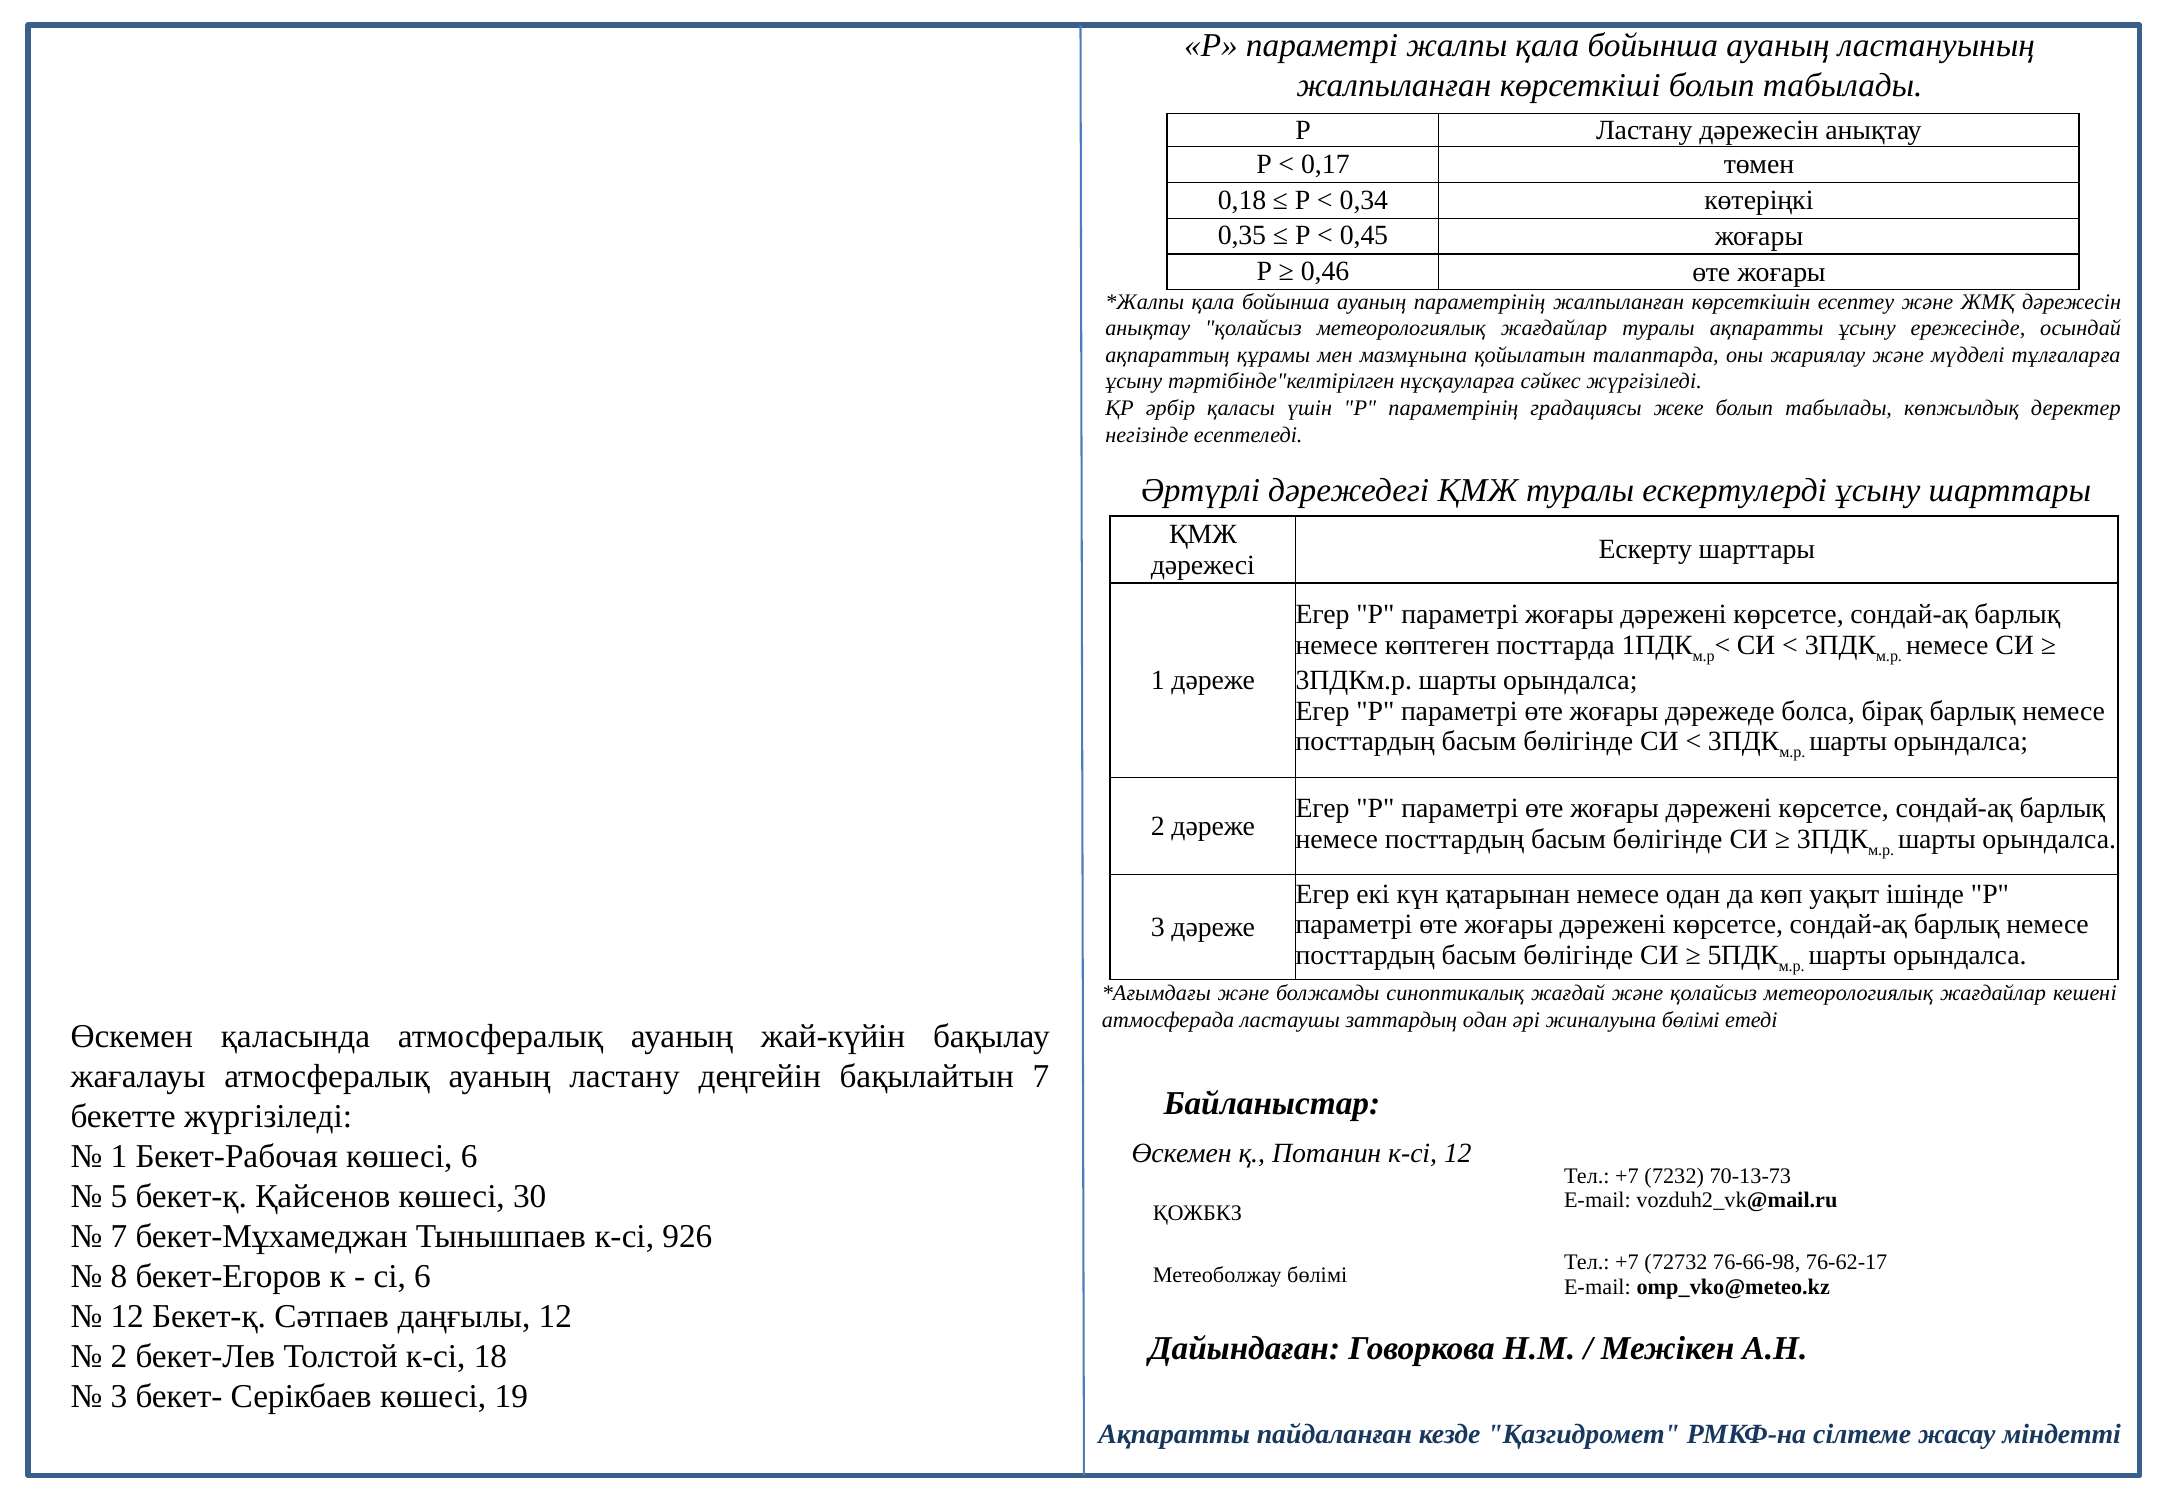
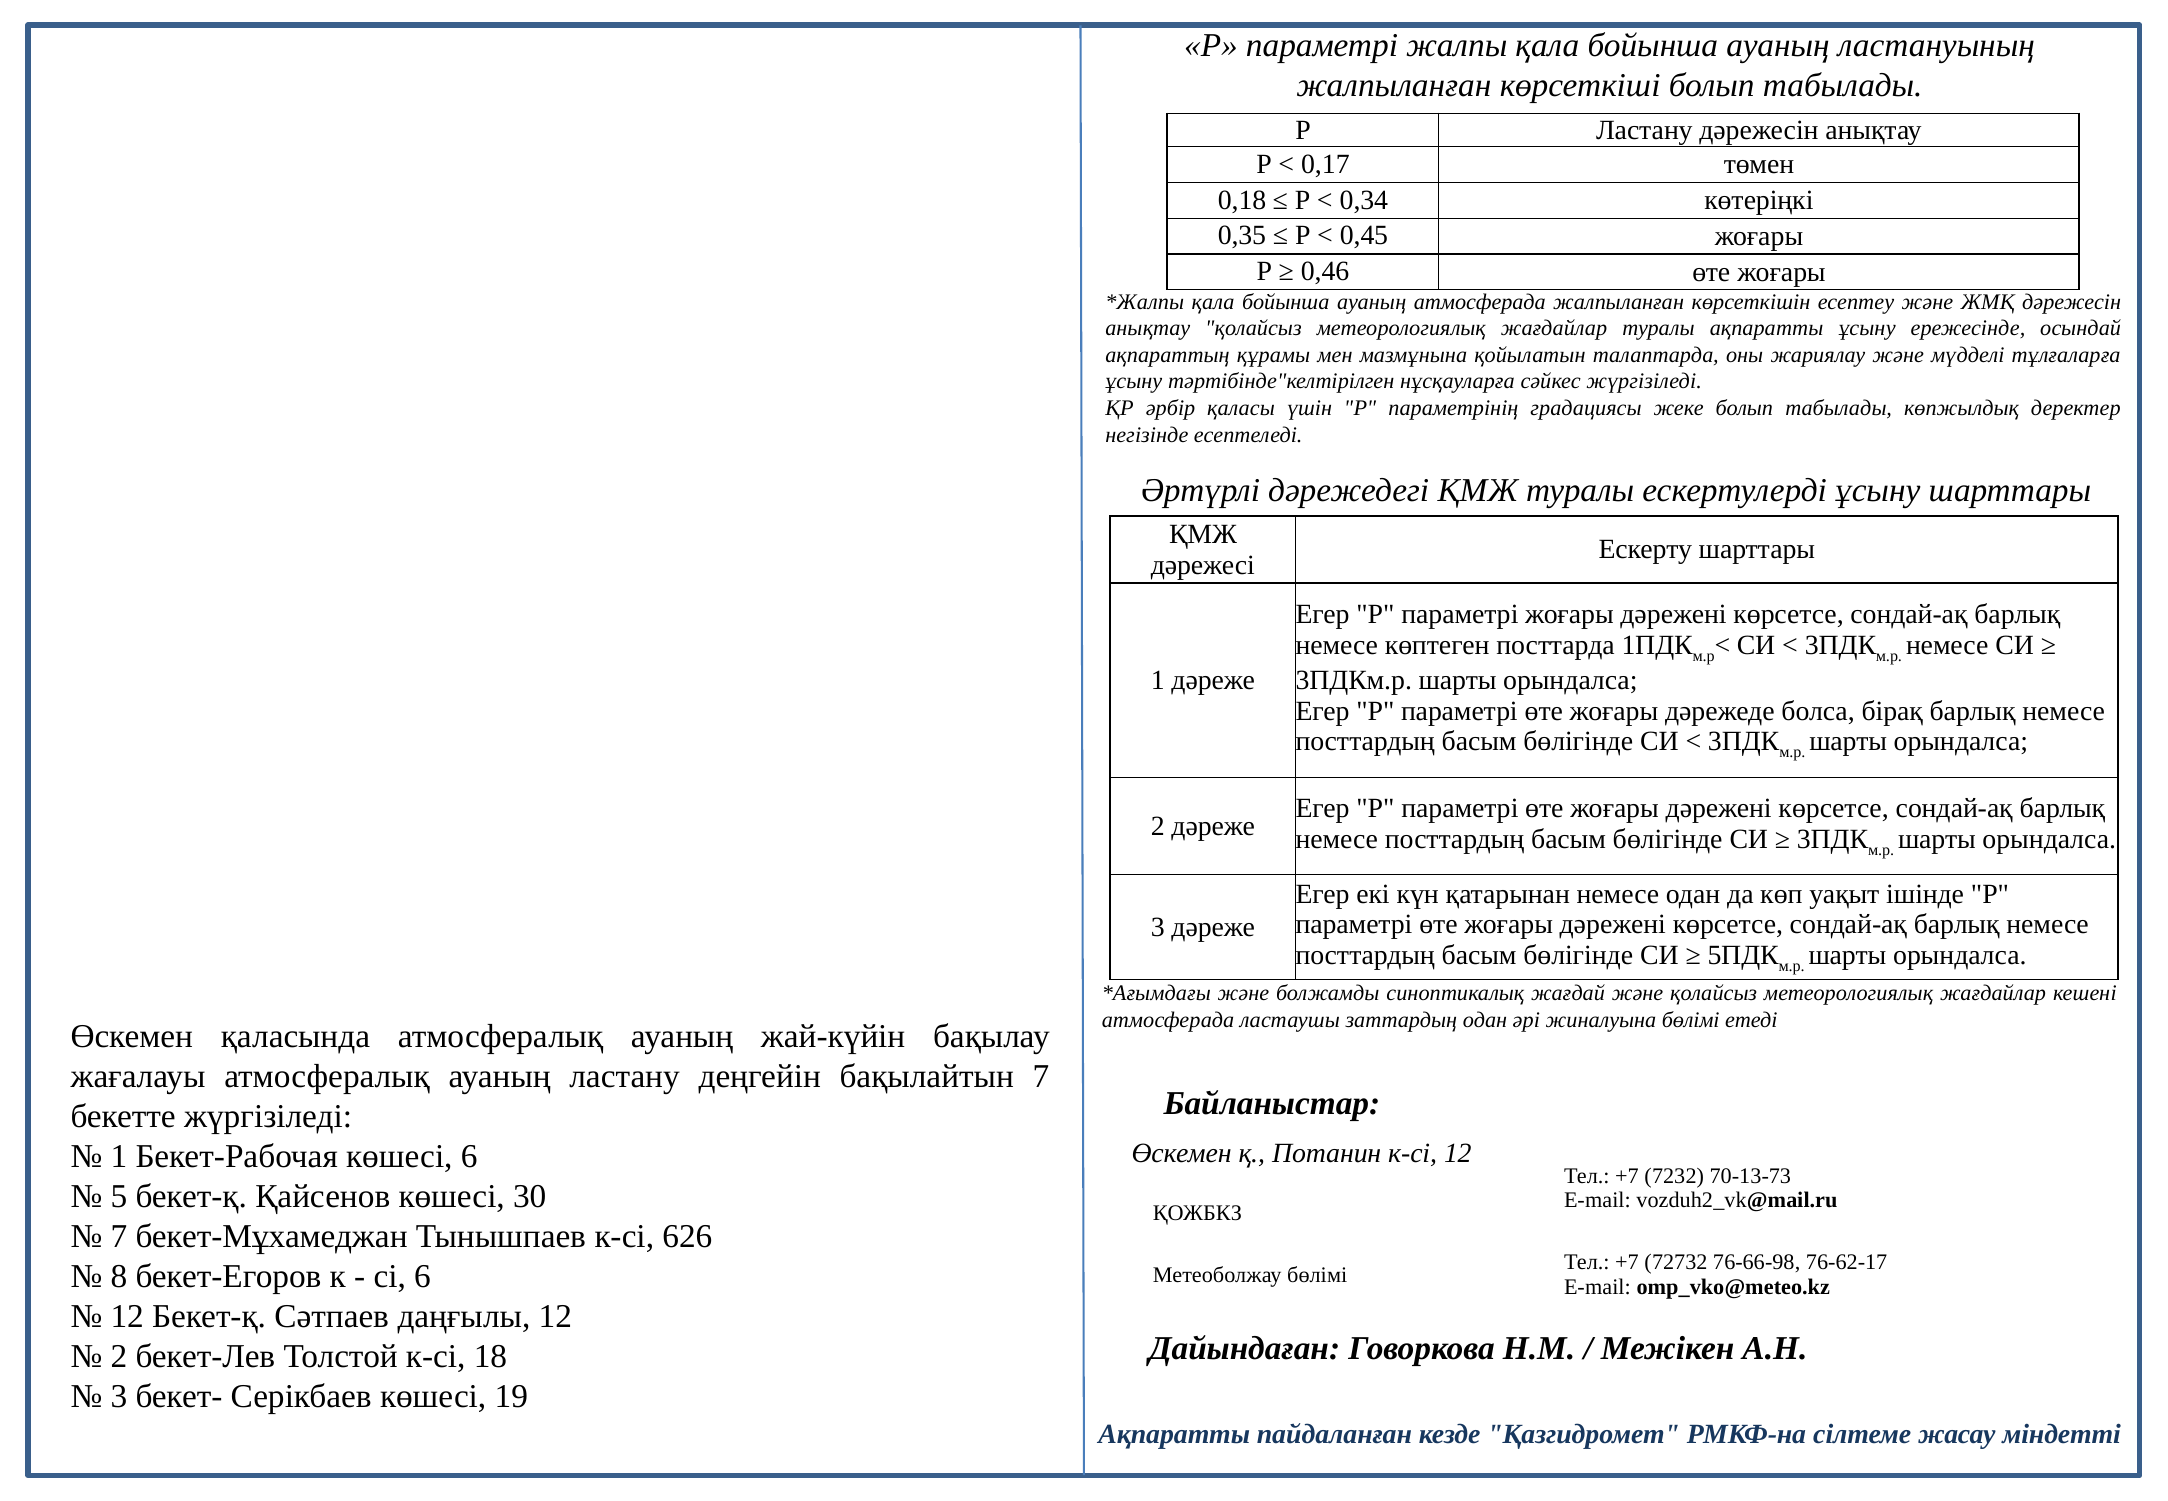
ауаның параметрінің: параметрінің -> атмосферада
926: 926 -> 626
